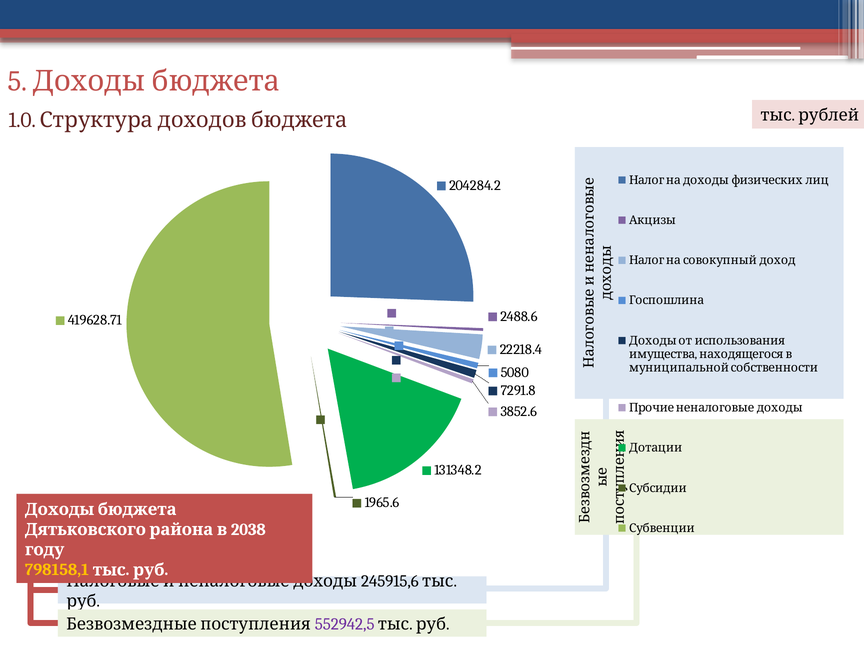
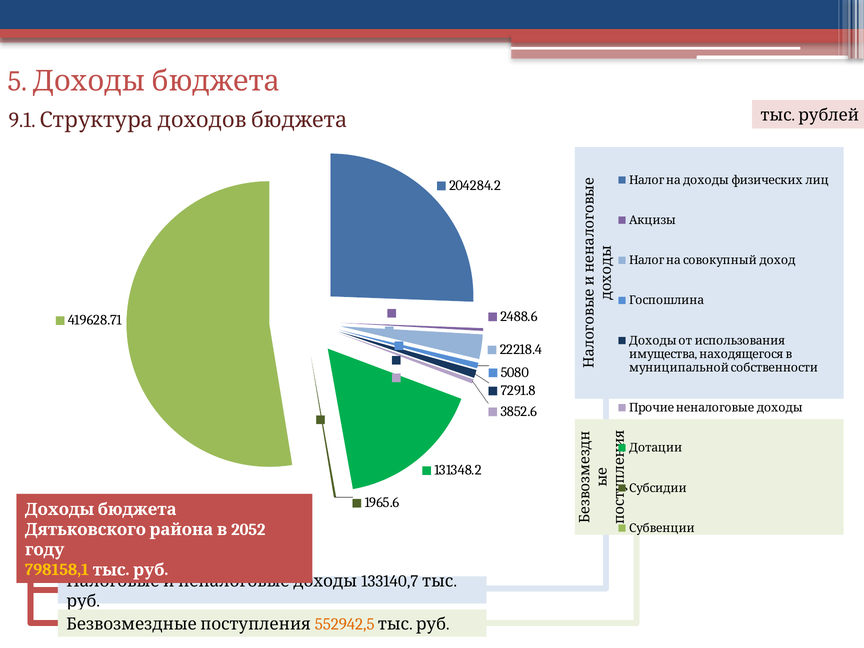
1.0: 1.0 -> 9.1
2038: 2038 -> 2052
245915,6: 245915,6 -> 133140,7
552942,5 colour: purple -> orange
